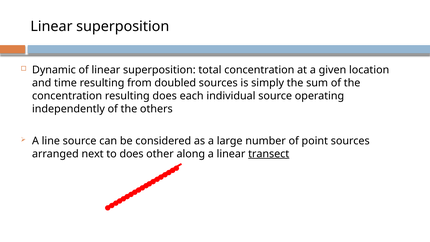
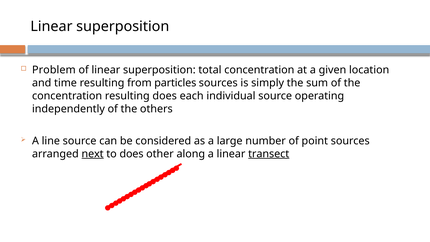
Dynamic: Dynamic -> Problem
doubled: doubled -> particles
next underline: none -> present
